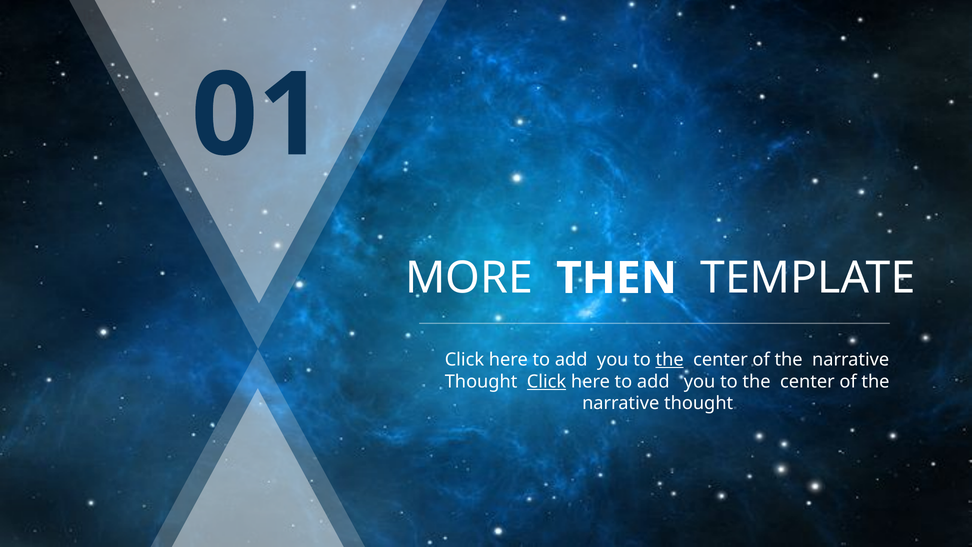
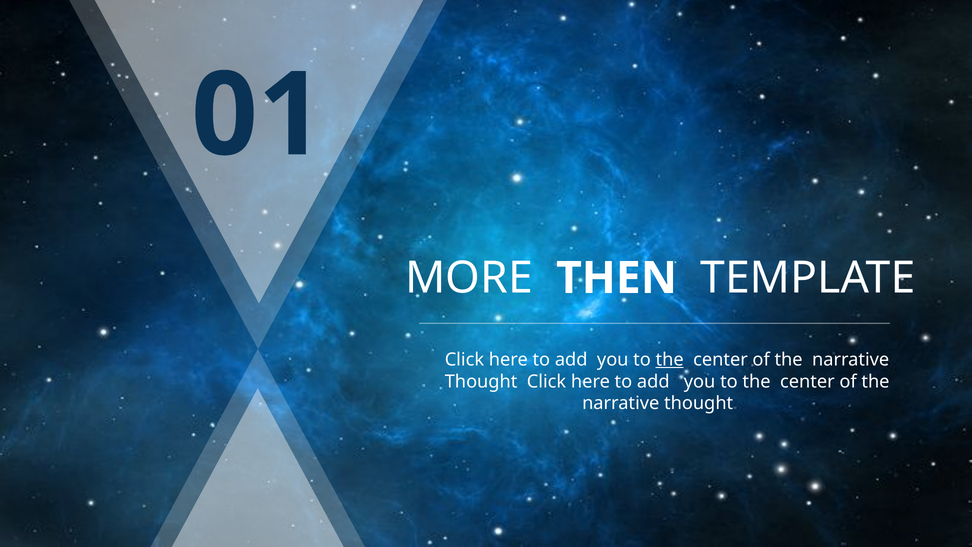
Click at (547, 381) underline: present -> none
